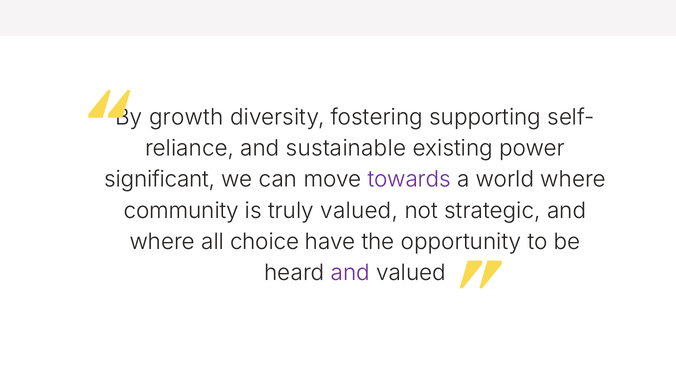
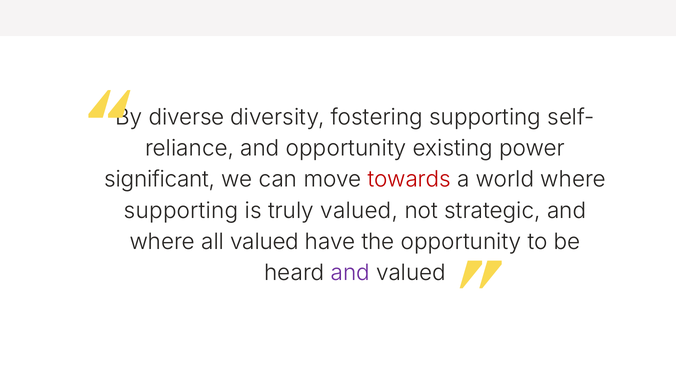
growth: growth -> diverse
and sustainable: sustainable -> opportunity
towards colour: purple -> red
community at (181, 211): community -> supporting
all choice: choice -> valued
